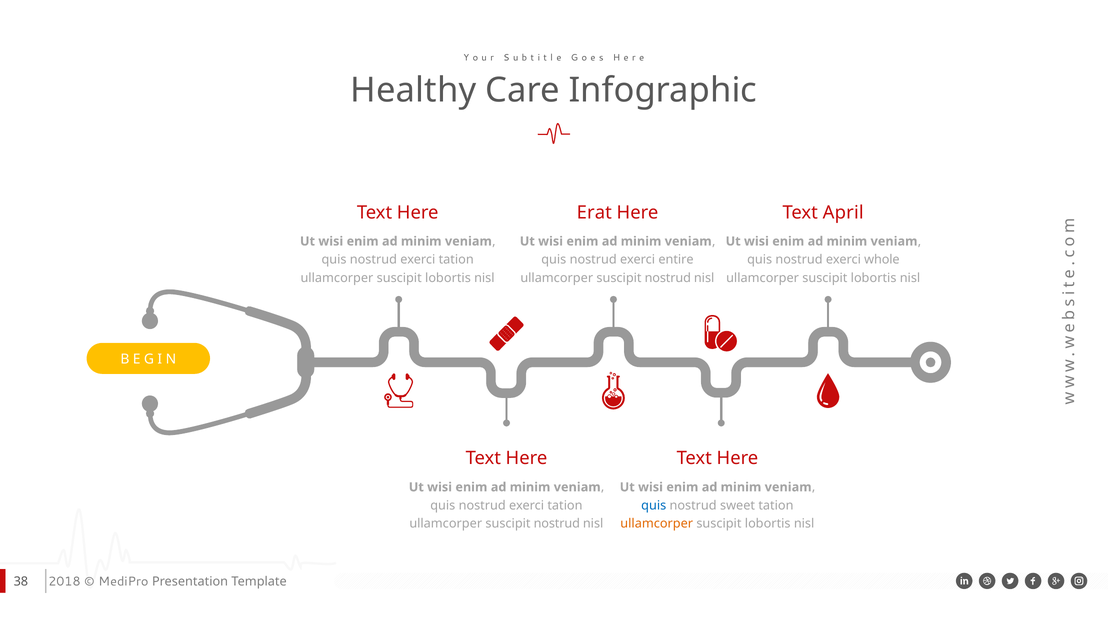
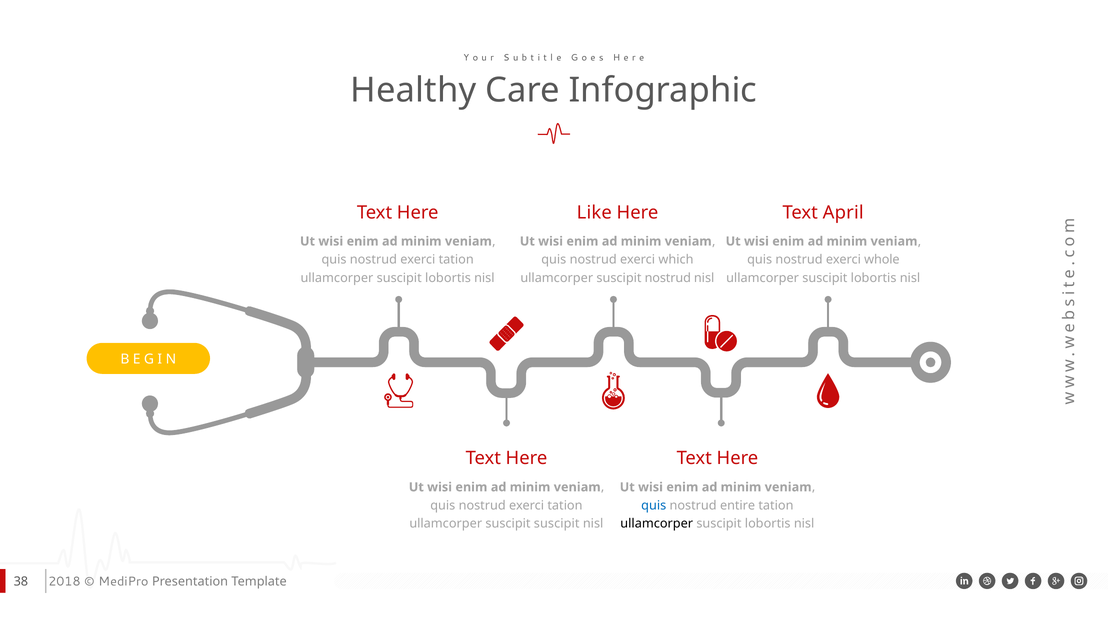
Erat: Erat -> Like
entire: entire -> which
sweet: sweet -> entire
nostrud at (557, 524): nostrud -> suscipit
ullamcorper at (657, 524) colour: orange -> black
